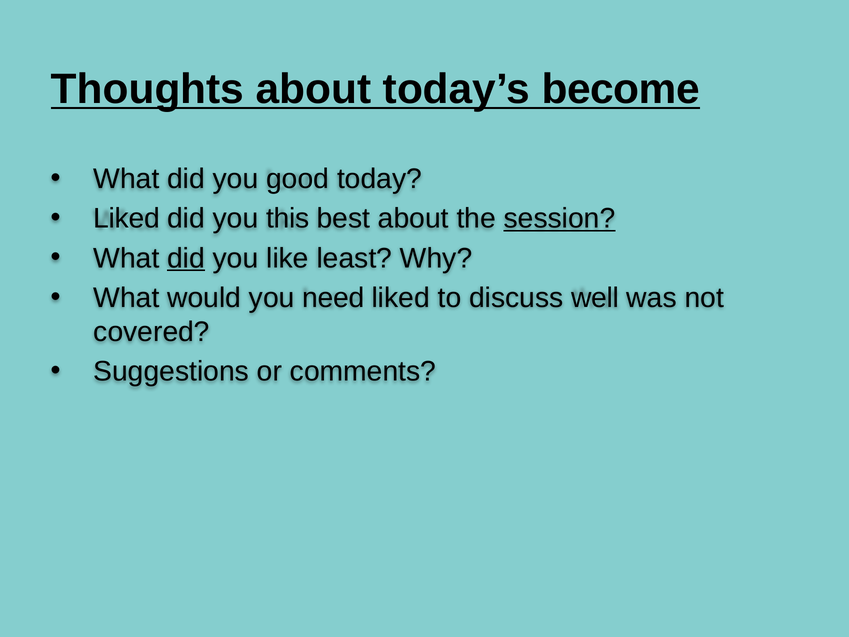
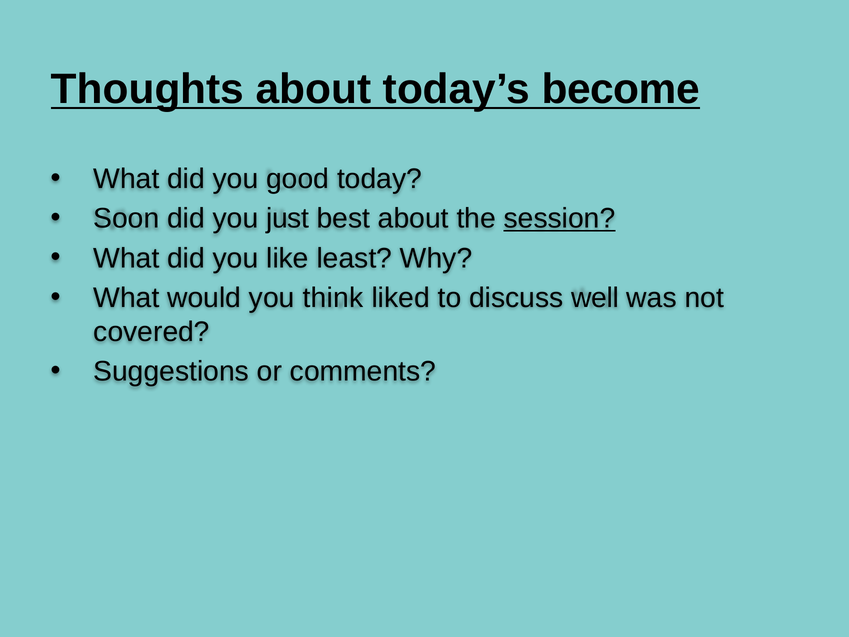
Liked at (127, 218): Liked -> Soon
this: this -> just
did at (186, 258) underline: present -> none
need: need -> think
